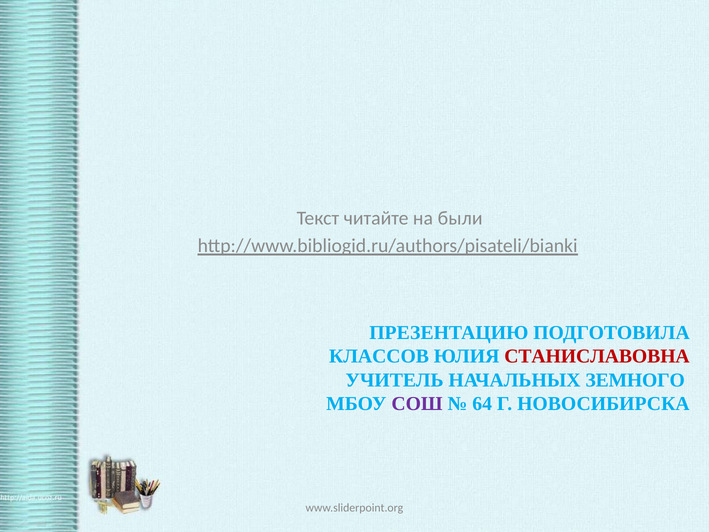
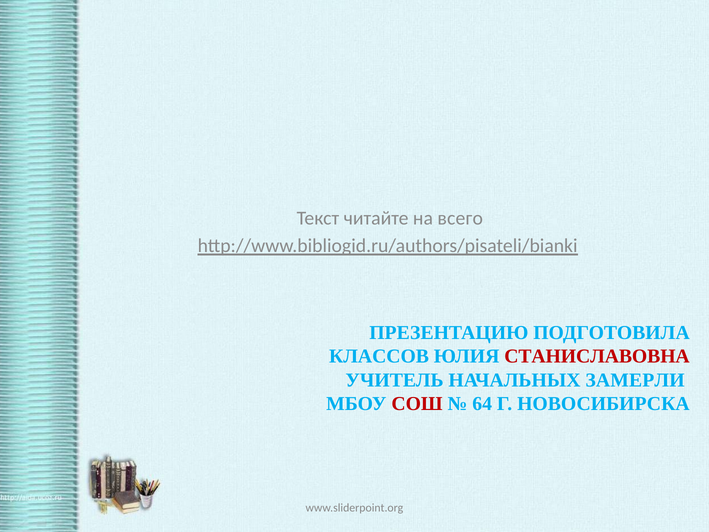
были: были -> всего
ЗЕМНОГО: ЗЕМНОГО -> ЗАМЕРЛИ
СОШ colour: purple -> red
